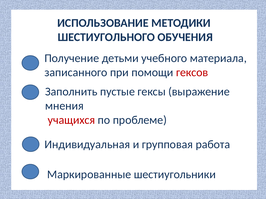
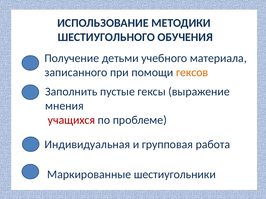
гексов colour: red -> orange
